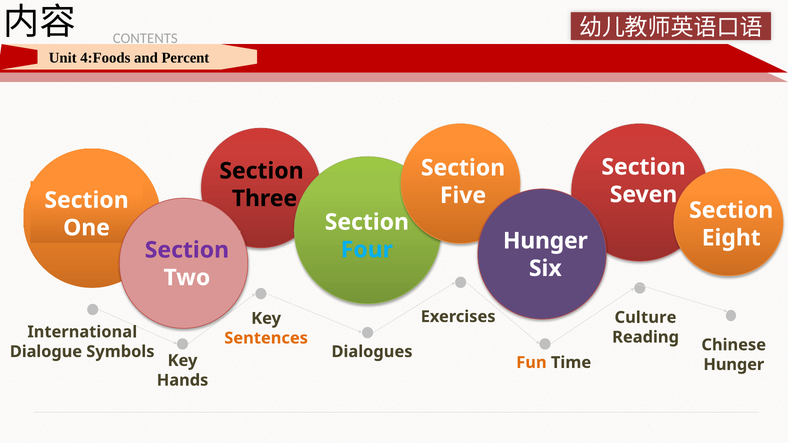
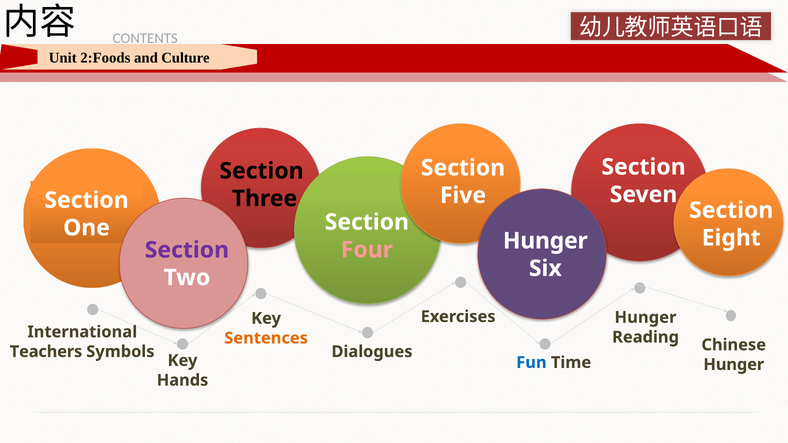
4:Foods: 4:Foods -> 2:Foods
Percent: Percent -> Culture
Four colour: light blue -> pink
Culture at (645, 318): Culture -> Hunger
Dialogue: Dialogue -> Teachers
Fun colour: orange -> blue
